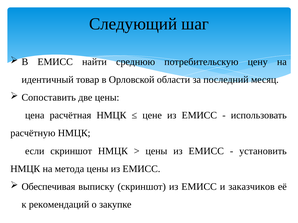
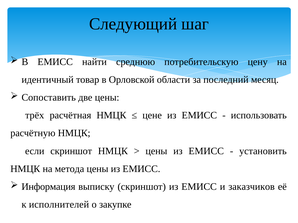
цена: цена -> трёх
Обеспечивая: Обеспечивая -> Информация
рекомендаций: рекомендаций -> исполнителей
